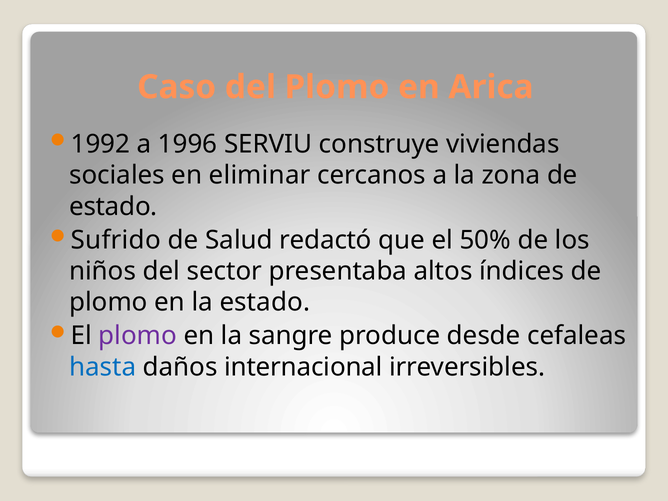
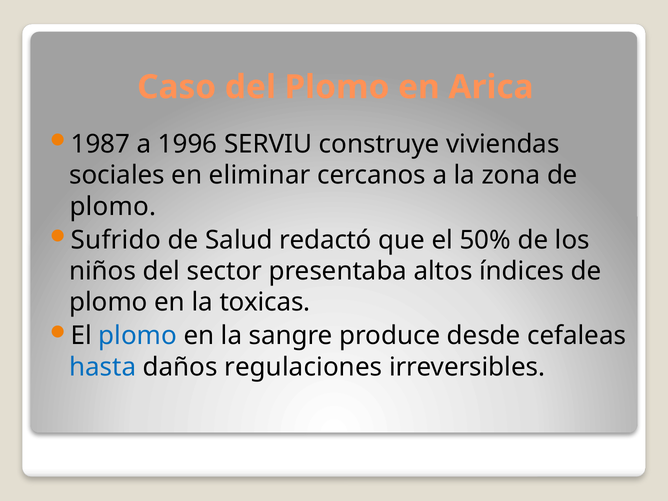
1992: 1992 -> 1987
estado at (113, 207): estado -> plomo
la estado: estado -> toxicas
plomo at (138, 336) colour: purple -> blue
internacional: internacional -> regulaciones
